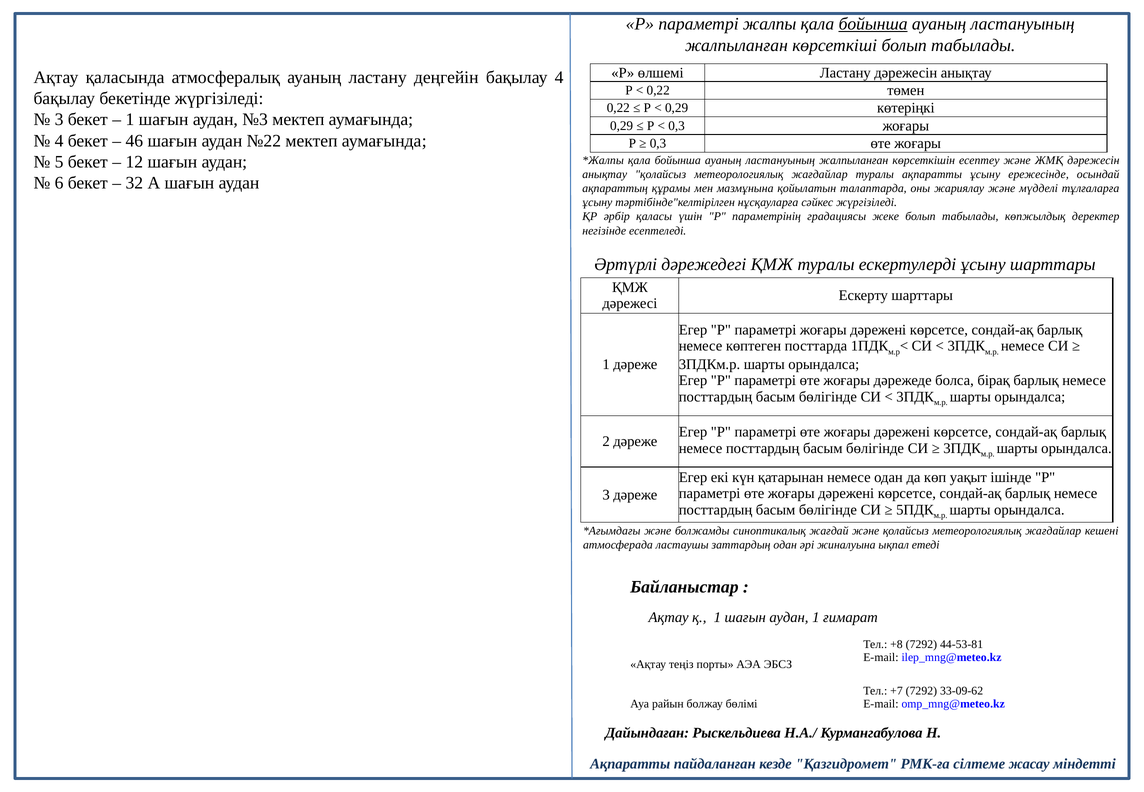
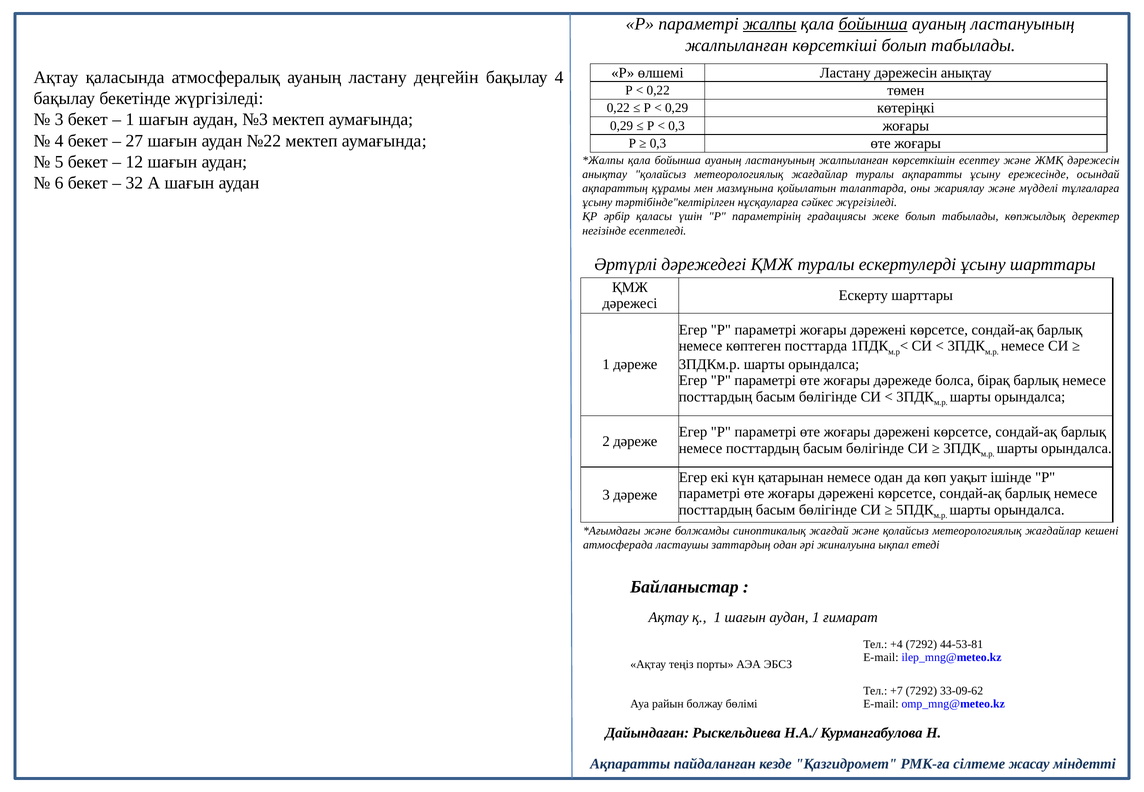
жалпы underline: none -> present
46: 46 -> 27
+8: +8 -> +4
